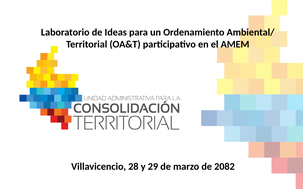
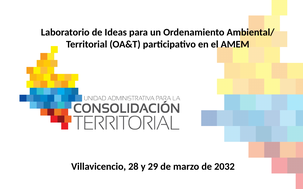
2082: 2082 -> 2032
